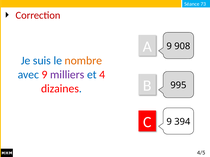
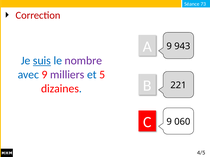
908: 908 -> 943
suis underline: none -> present
nombre colour: orange -> purple
4: 4 -> 5
995: 995 -> 221
394: 394 -> 060
